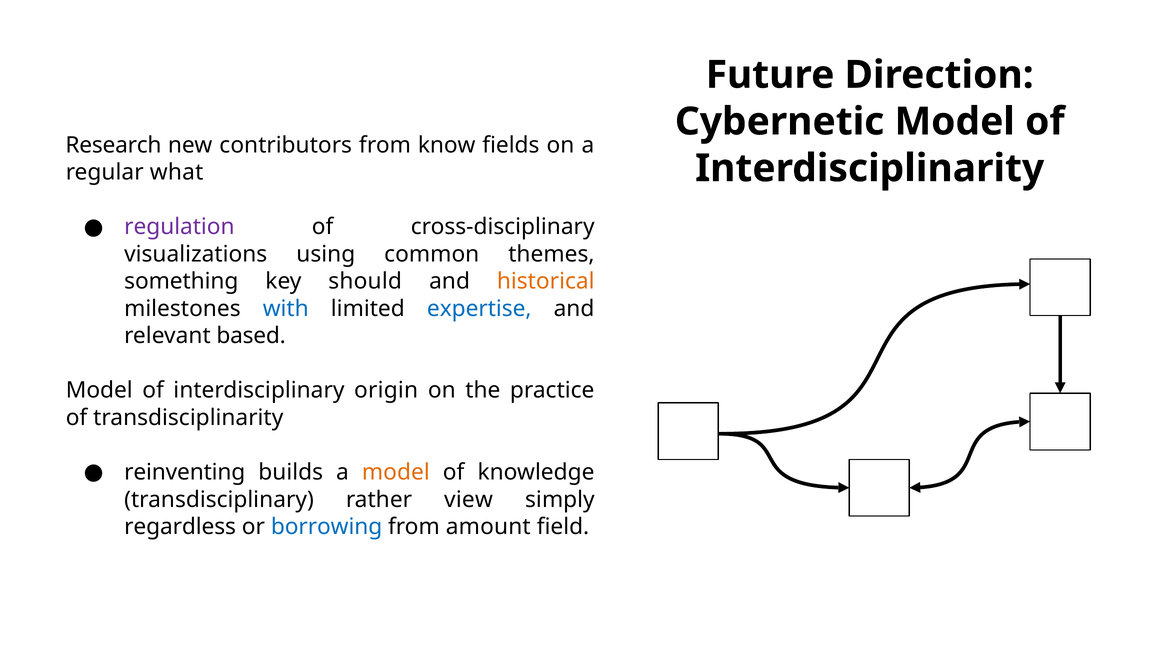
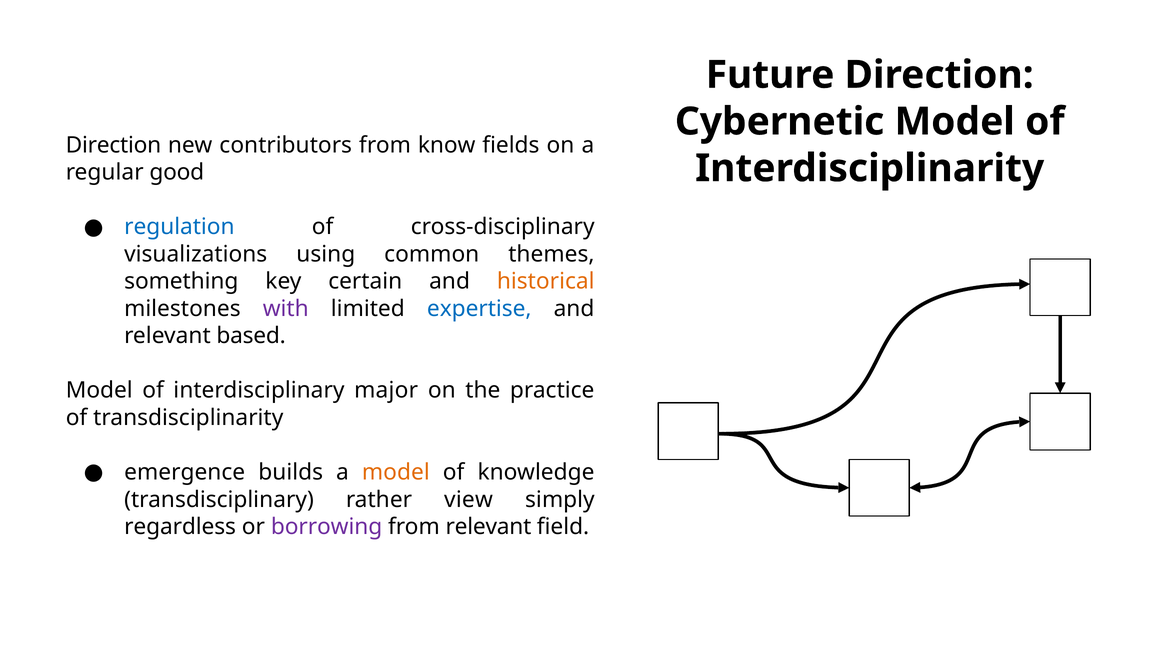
Research at (113, 145): Research -> Direction
what: what -> good
regulation colour: purple -> blue
should: should -> certain
with colour: blue -> purple
origin: origin -> major
reinventing: reinventing -> emergence
borrowing colour: blue -> purple
from amount: amount -> relevant
